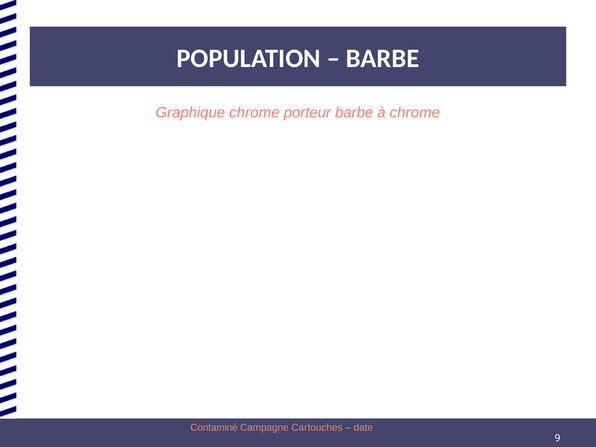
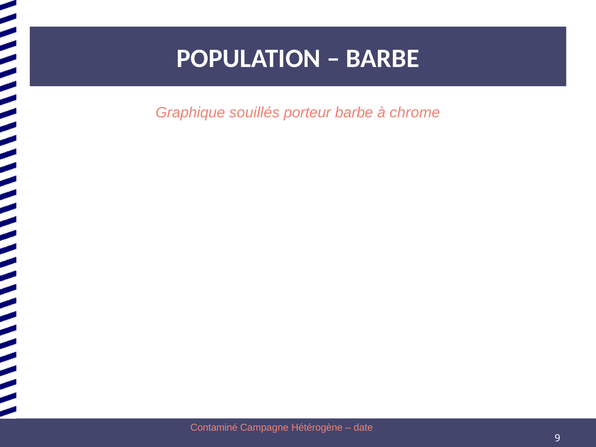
Graphique chrome: chrome -> souillés
Cartouches: Cartouches -> Hétérogène
